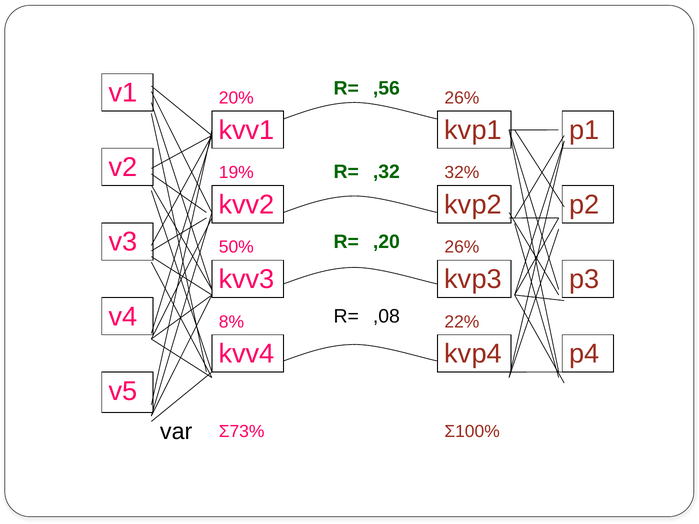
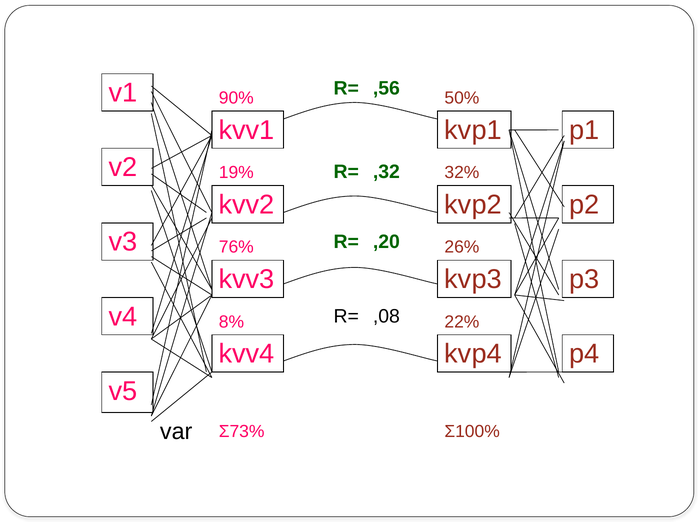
20%: 20% -> 90%
,56 26%: 26% -> 50%
50%: 50% -> 76%
